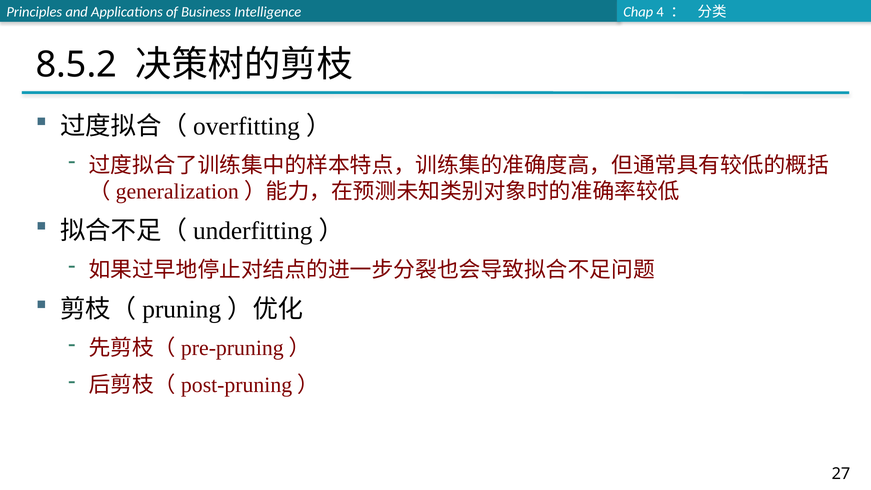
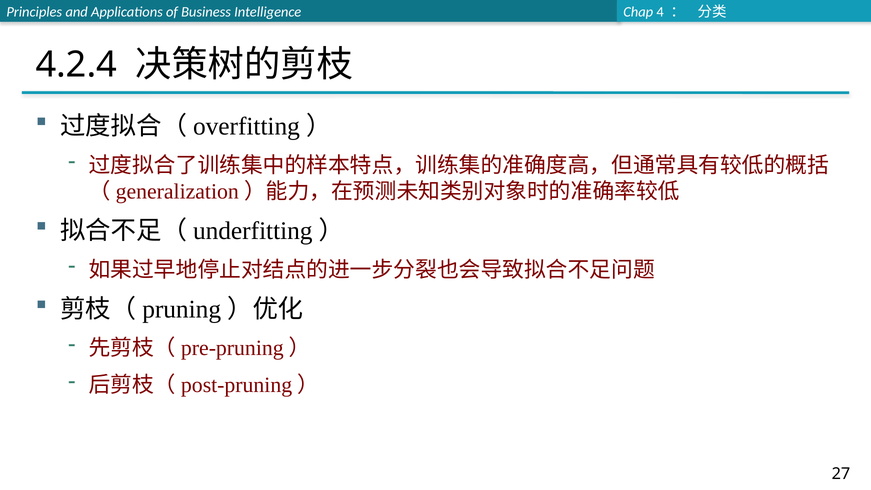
8.5.2: 8.5.2 -> 4.2.4
